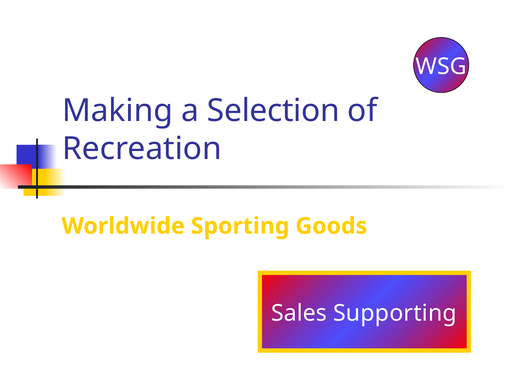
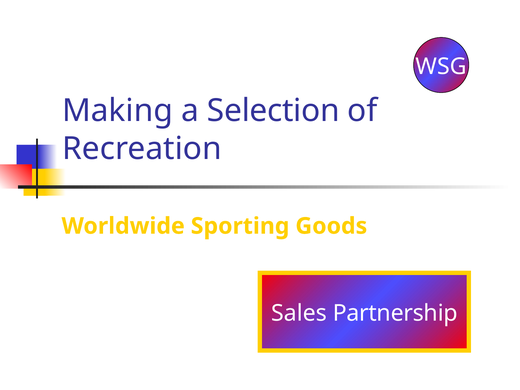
Supporting: Supporting -> Partnership
